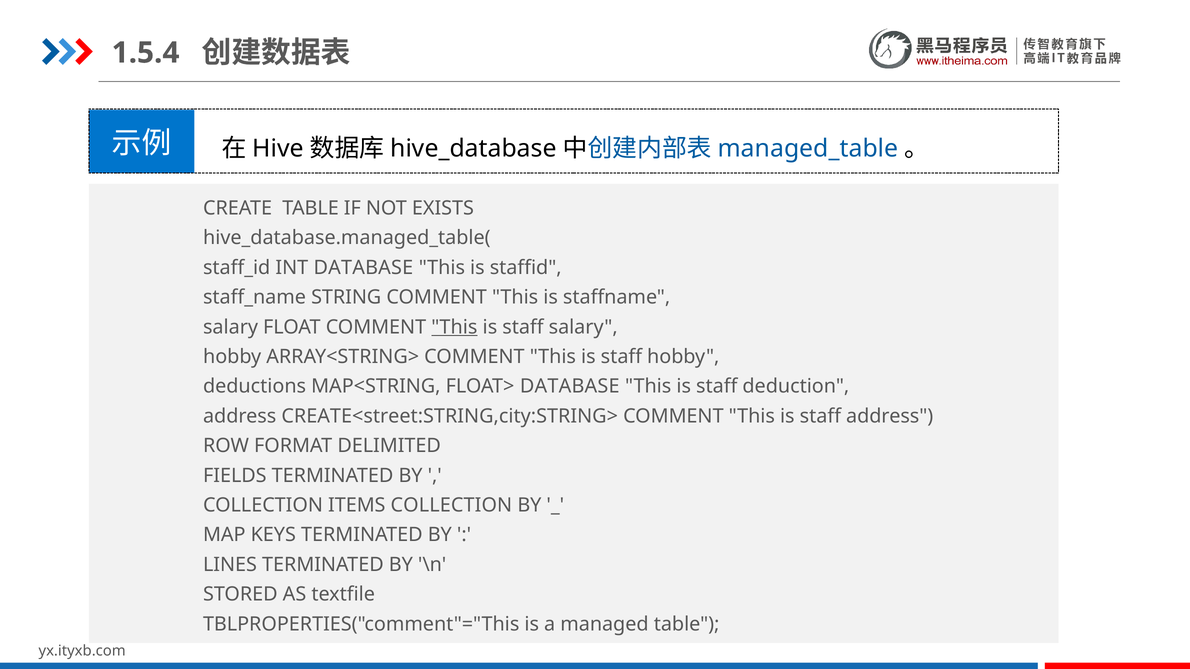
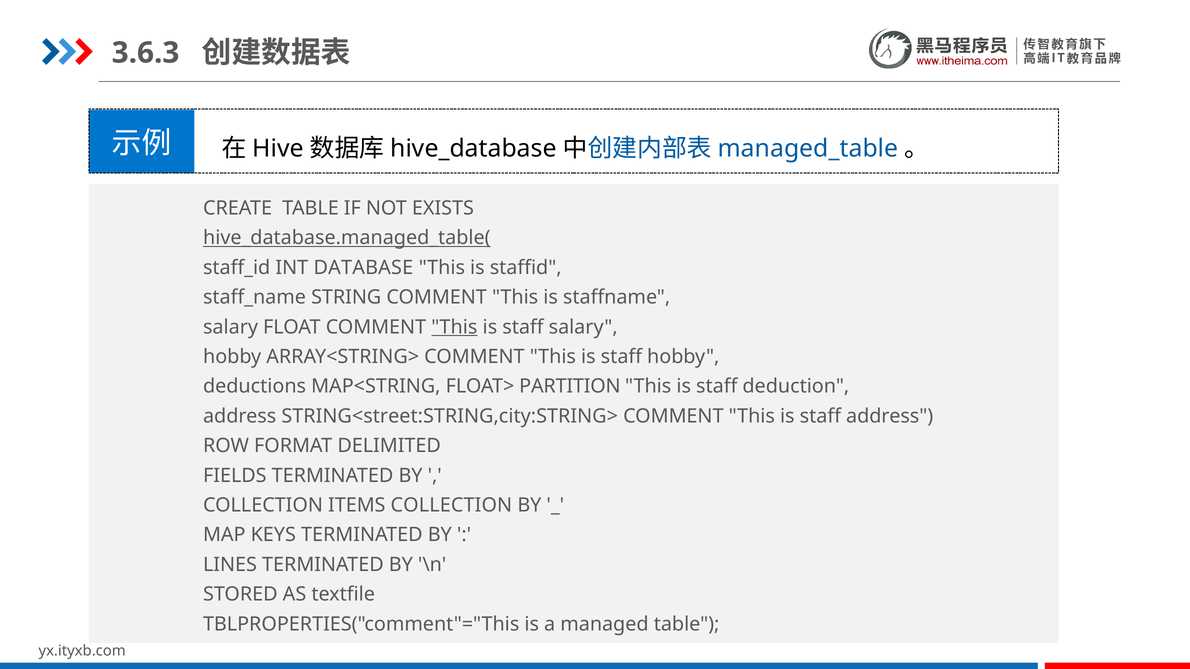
1.5.4: 1.5.4 -> 3.6.3
hive_database.managed_table( underline: none -> present
FLOAT> DATABASE: DATABASE -> PARTITION
CREATE<street:STRING,city:STRING>: CREATE<street:STRING,city:STRING> -> STRING<street:STRING,city:STRING>
